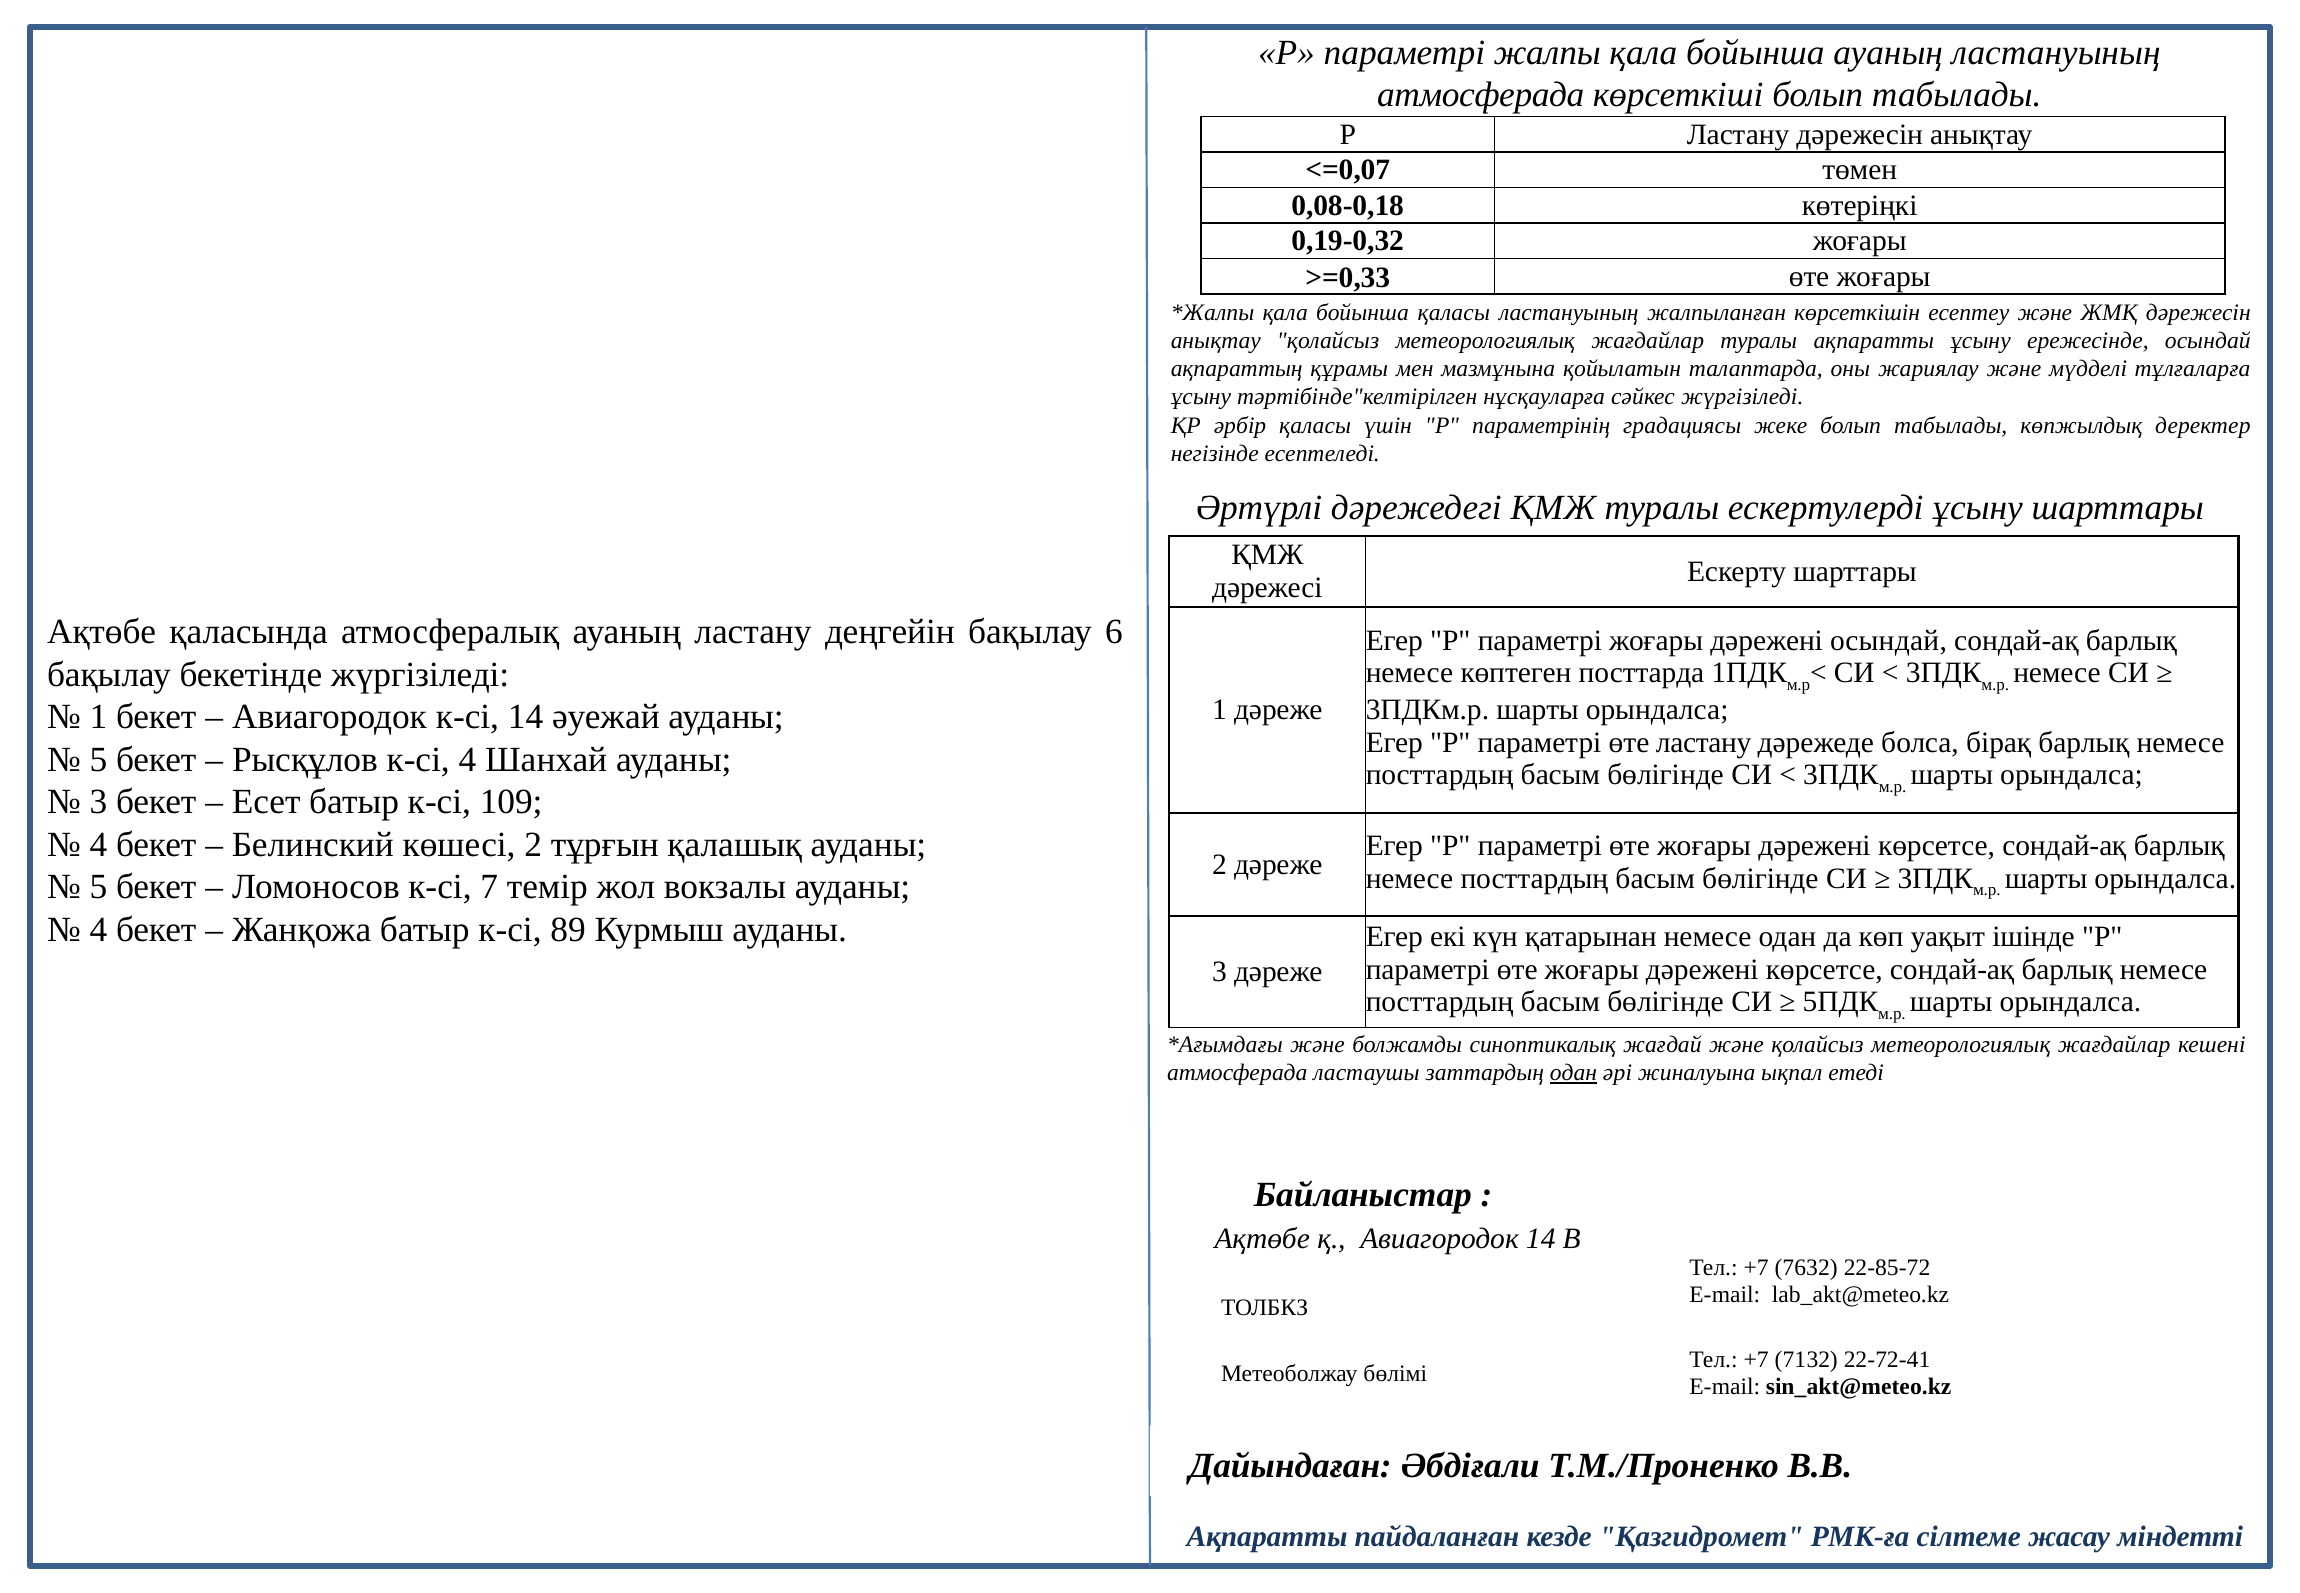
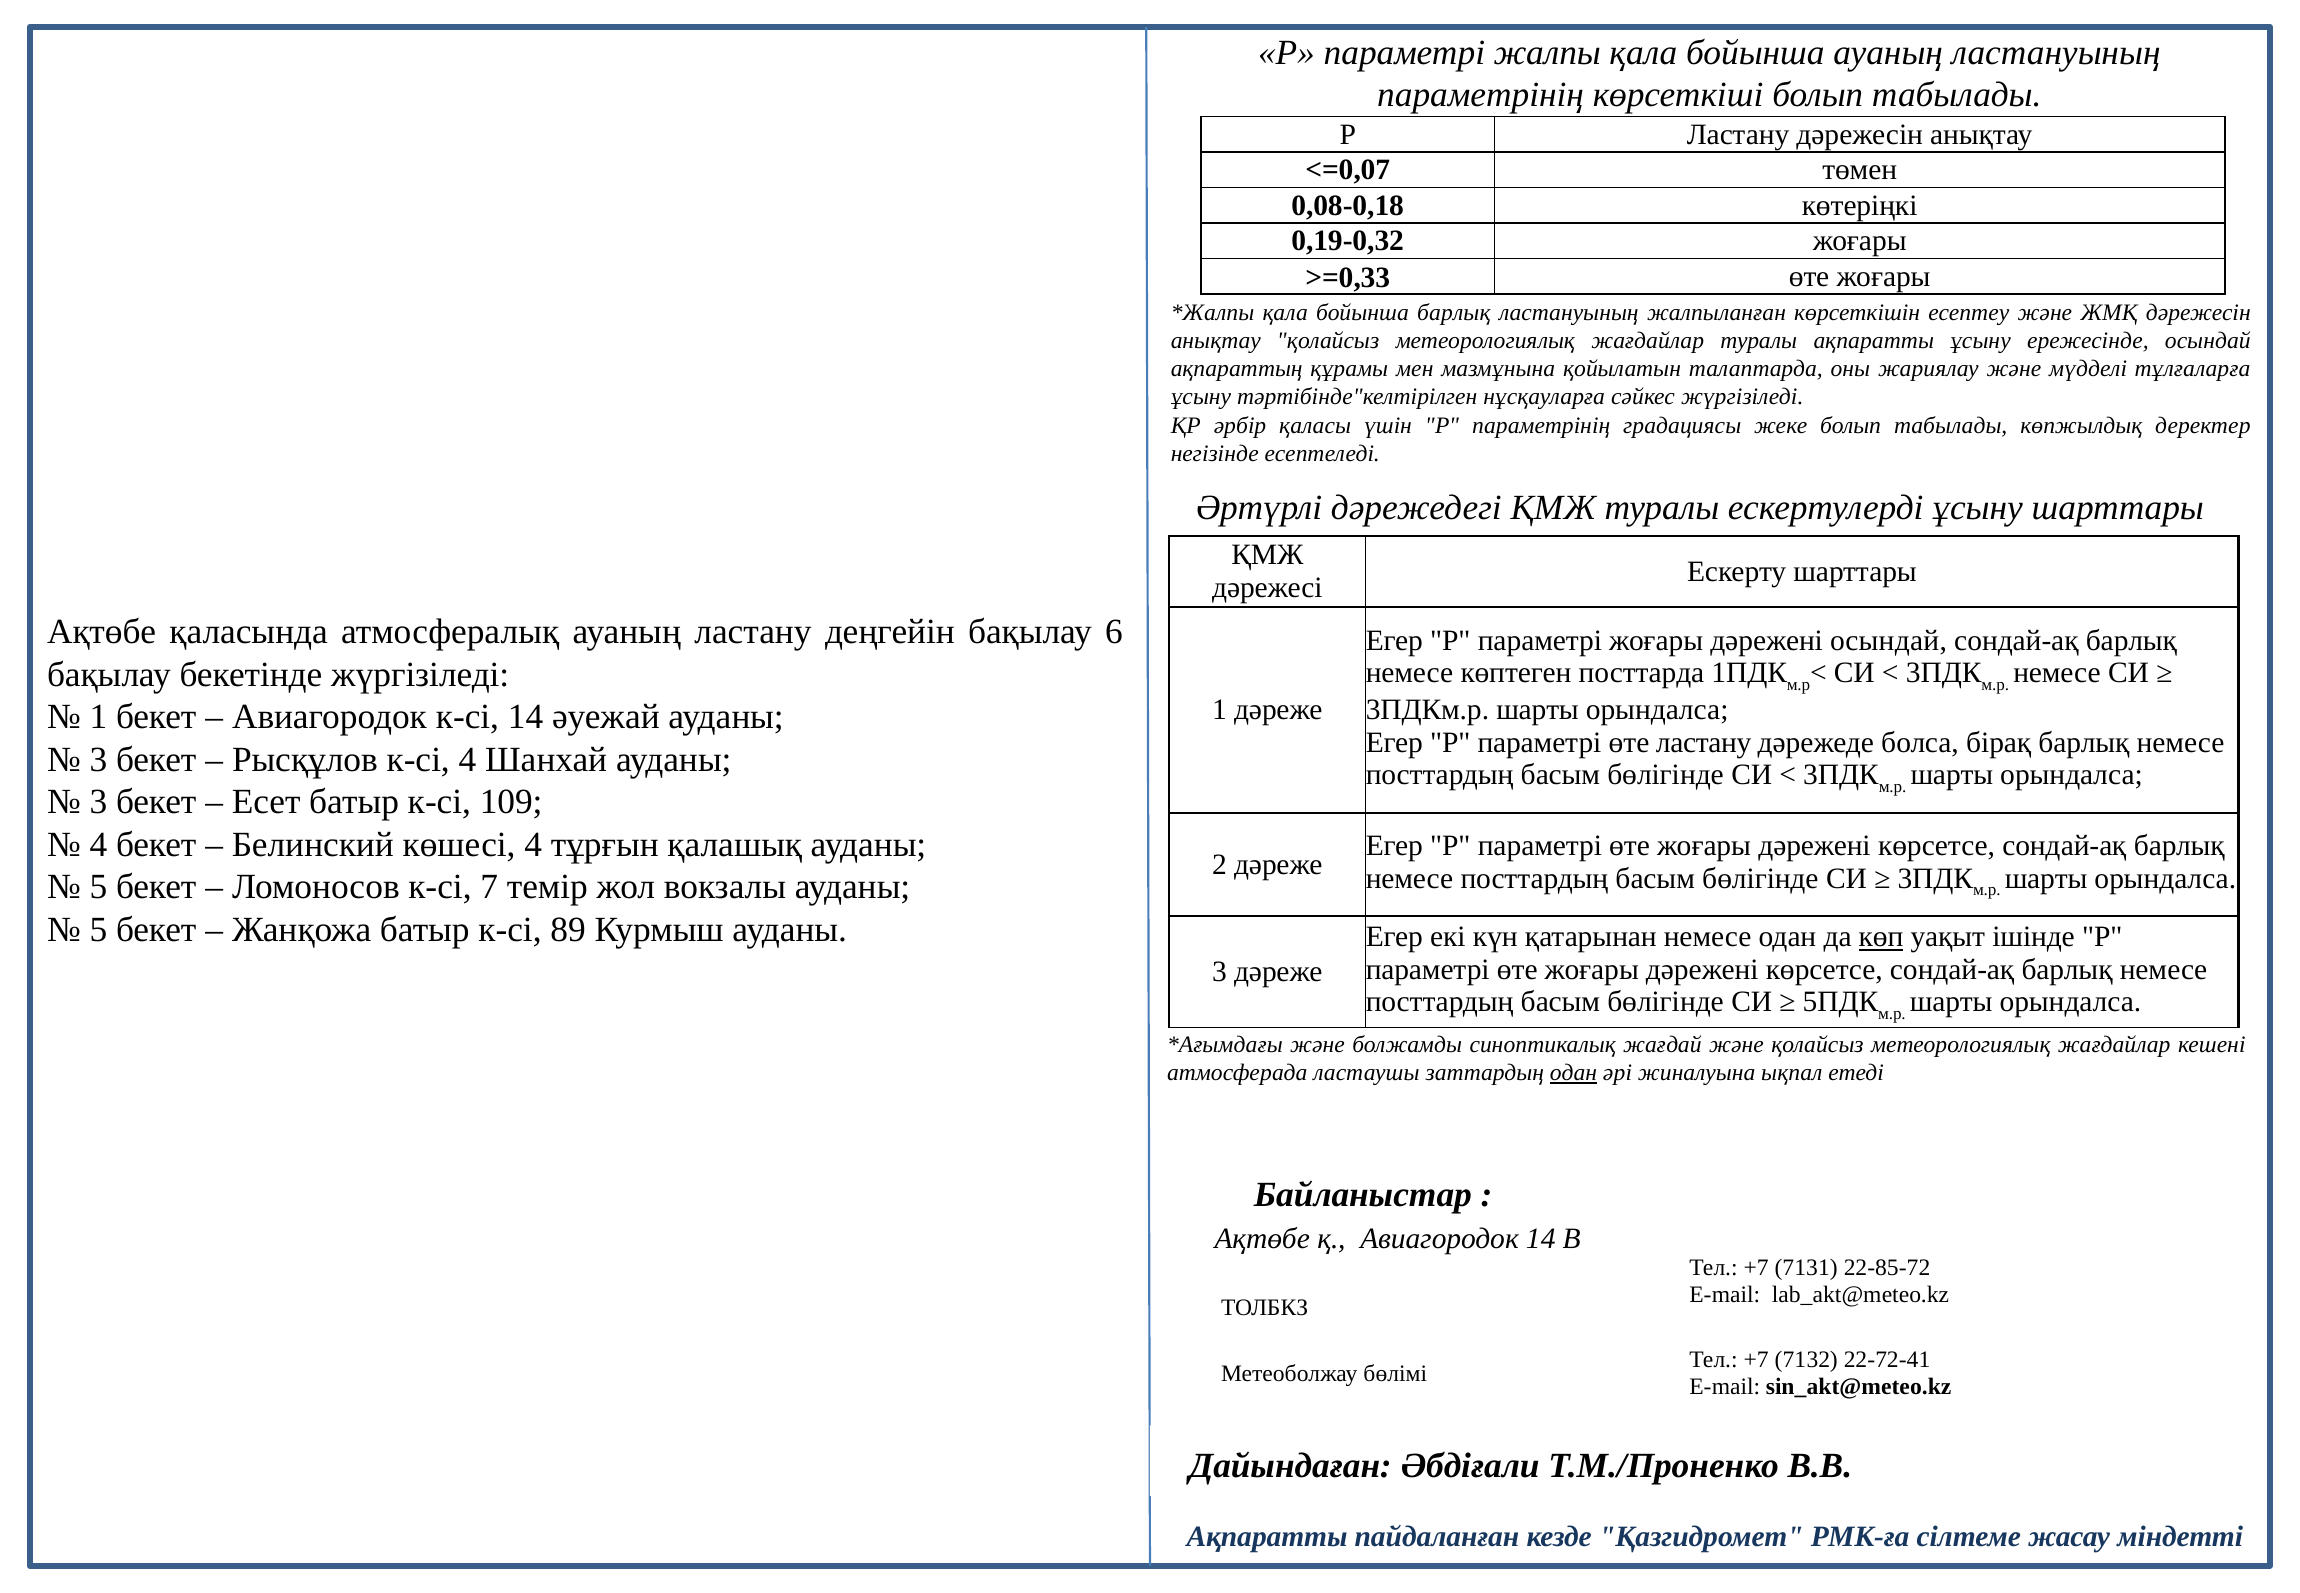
атмосферада at (1481, 95): атмосферада -> параметрінің
бойынша қаласы: қаласы -> барлық
5 at (98, 759): 5 -> 3
көшесі 2: 2 -> 4
4 at (98, 929): 4 -> 5
көп underline: none -> present
7632: 7632 -> 7131
